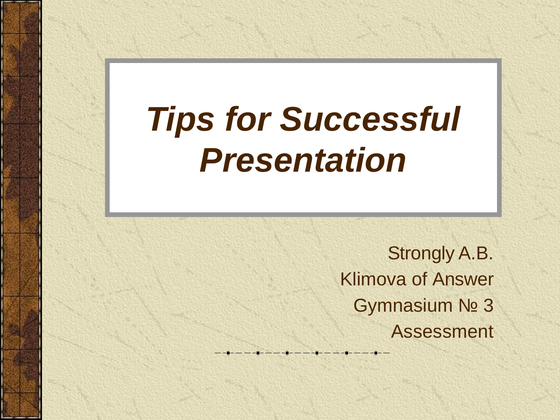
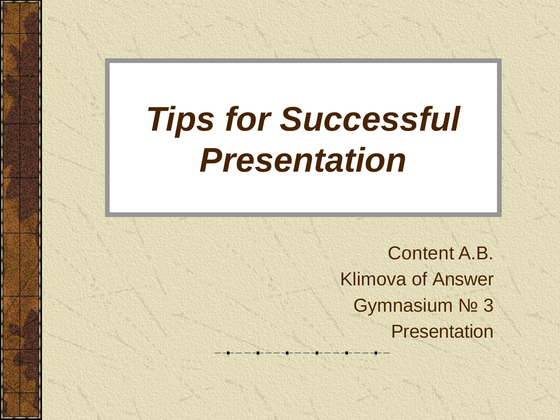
Strongly: Strongly -> Content
Assessment at (442, 332): Assessment -> Presentation
